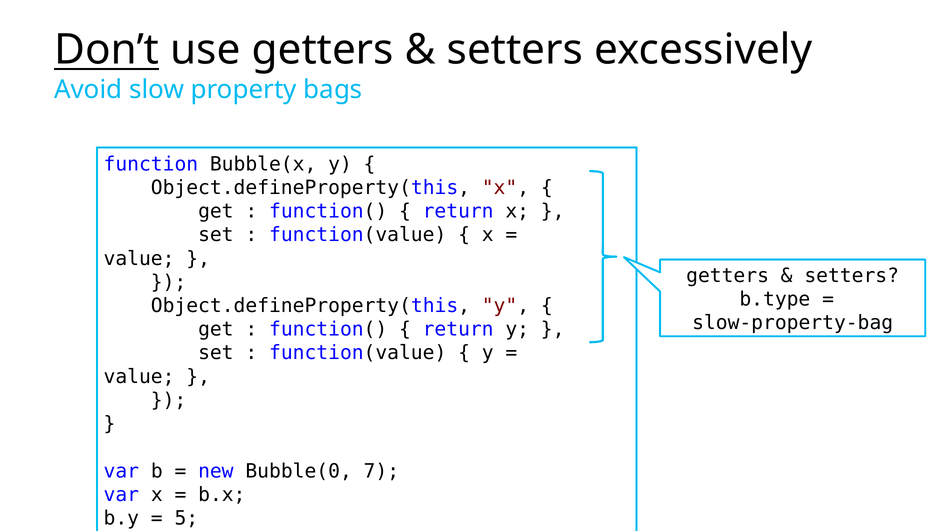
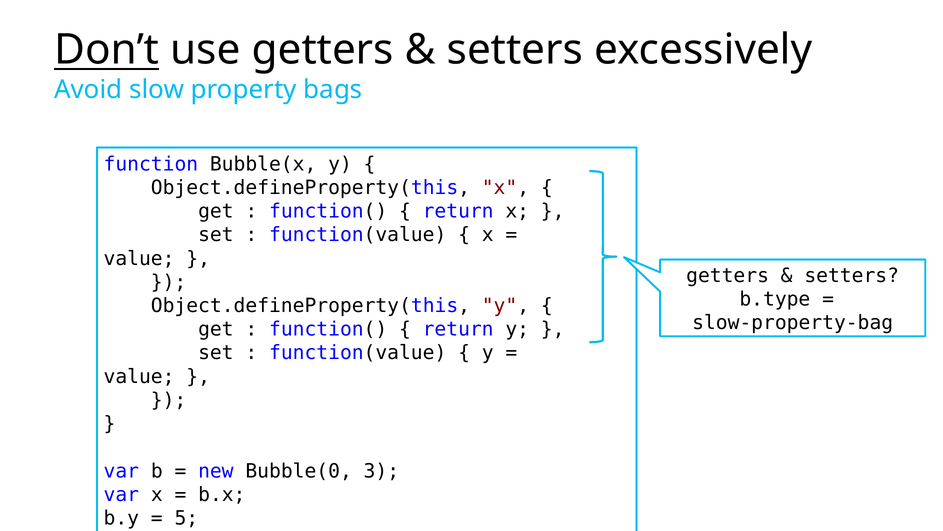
7: 7 -> 3
